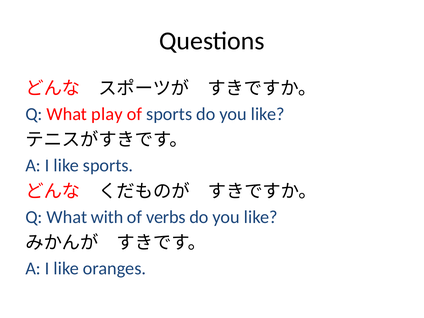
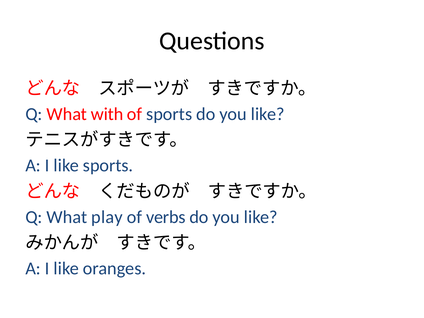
play: play -> with
with: with -> play
